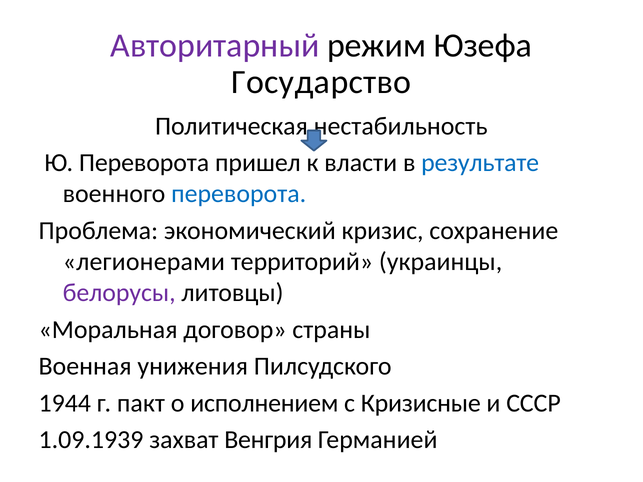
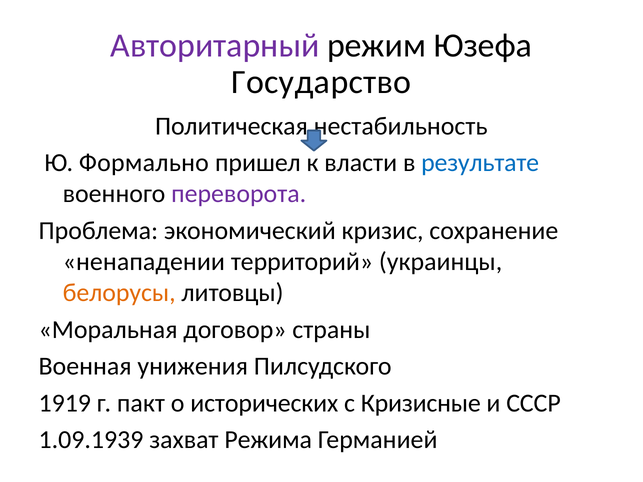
Ю Переворота: Переворота -> Формально
переворота at (239, 194) colour: blue -> purple
легионерами: легионерами -> ненападении
белорусы colour: purple -> orange
1944: 1944 -> 1919
исполнением: исполнением -> исторических
Венгрия: Венгрия -> Режима
